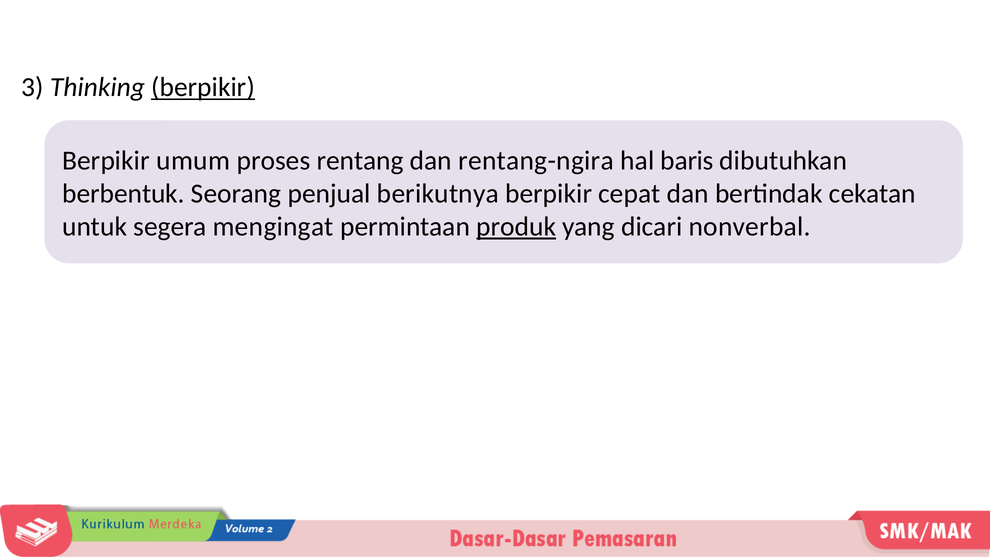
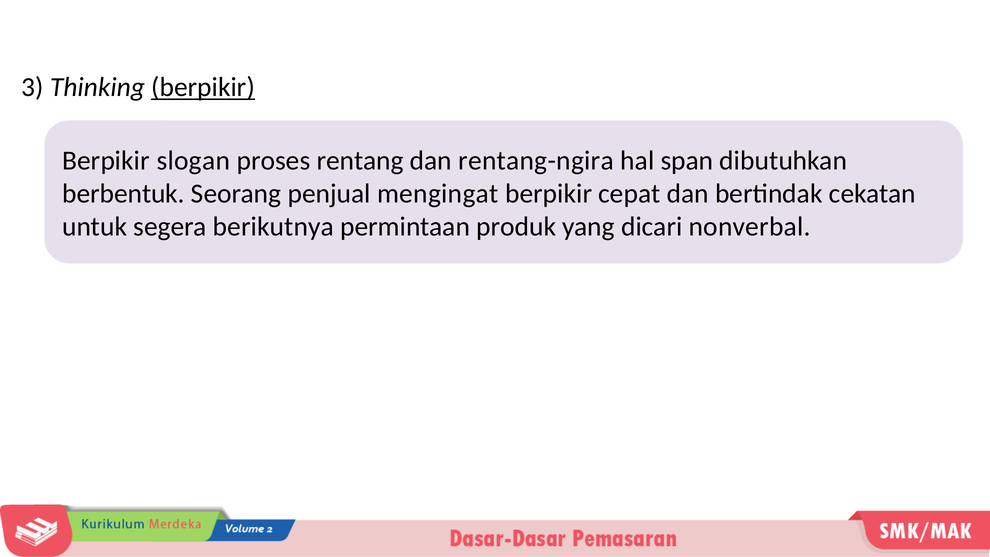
umum: umum -> slogan
baris: baris -> span
berikutnya: berikutnya -> mengingat
mengingat: mengingat -> berikutnya
produk underline: present -> none
